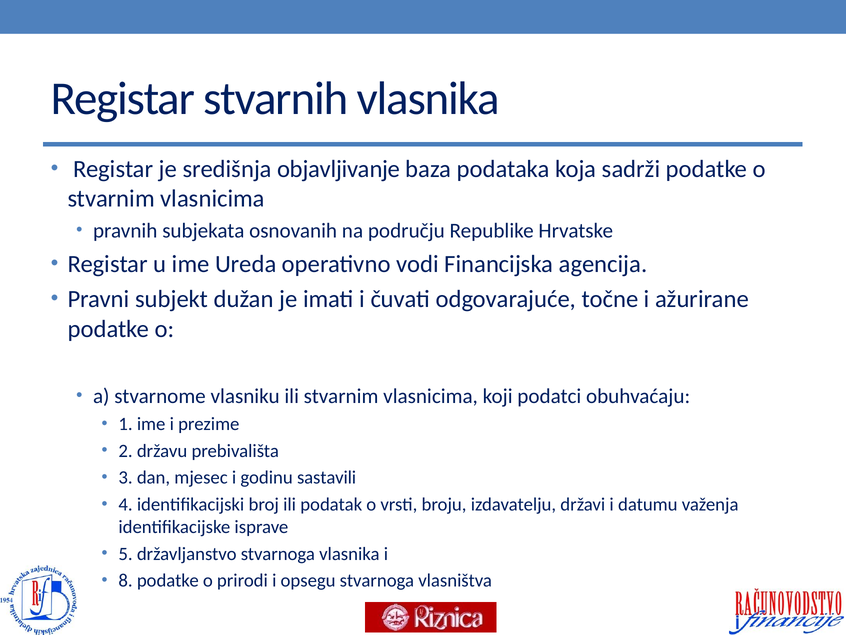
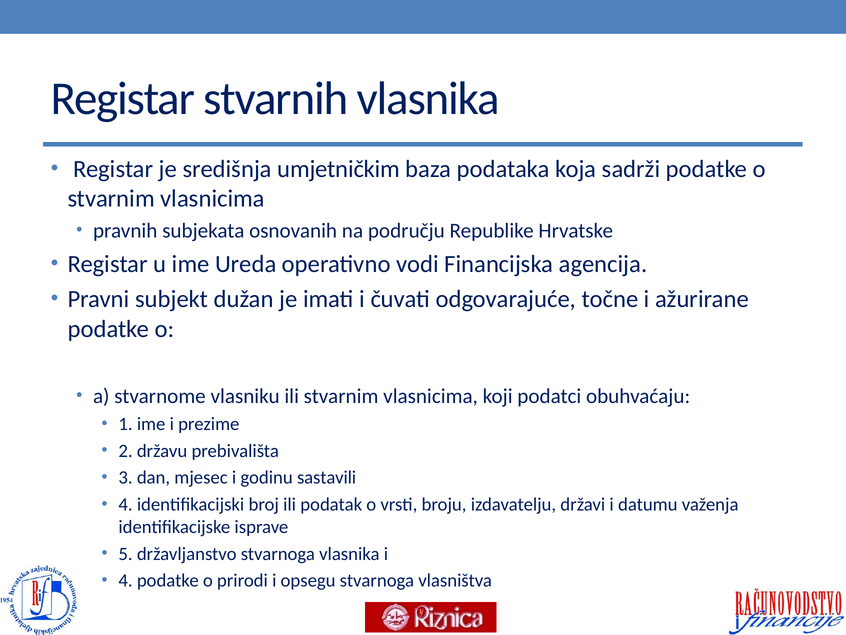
objavljivanje: objavljivanje -> umjetničkim
8 at (126, 580): 8 -> 4
